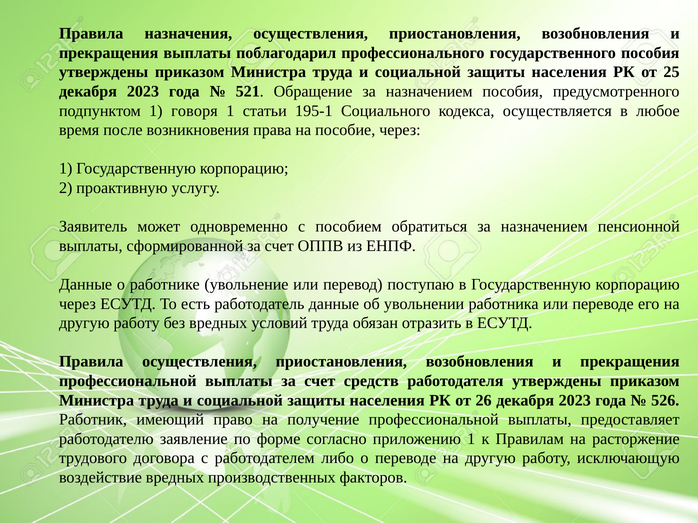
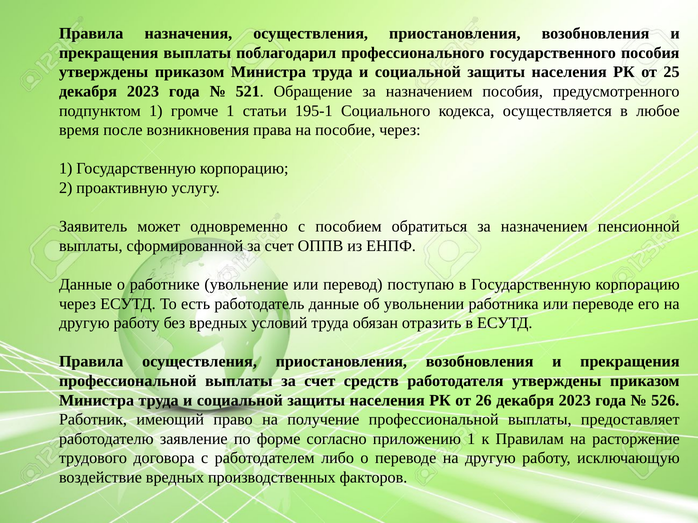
говоря: говоря -> громче
